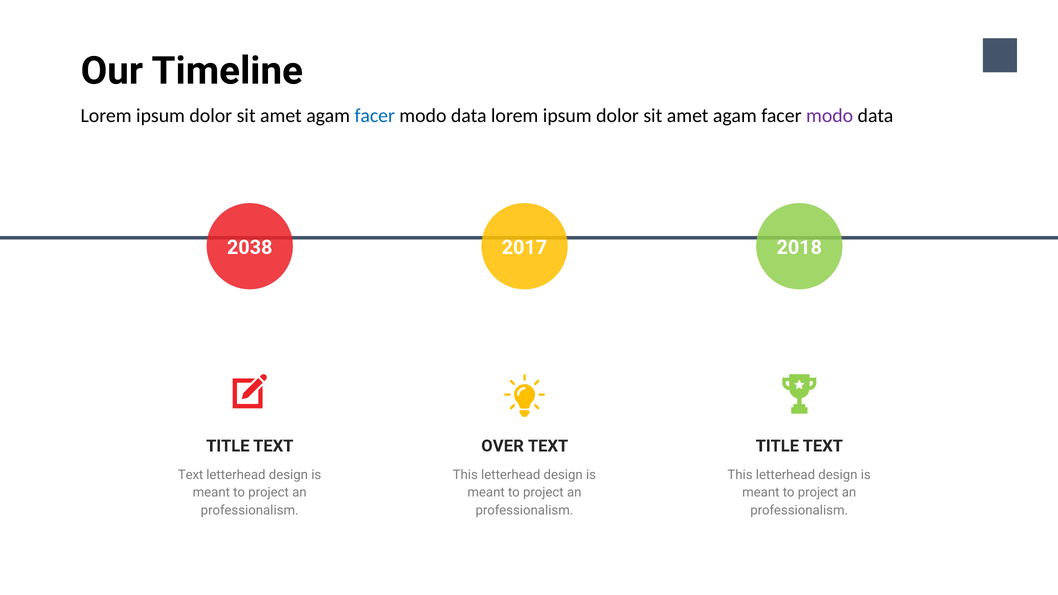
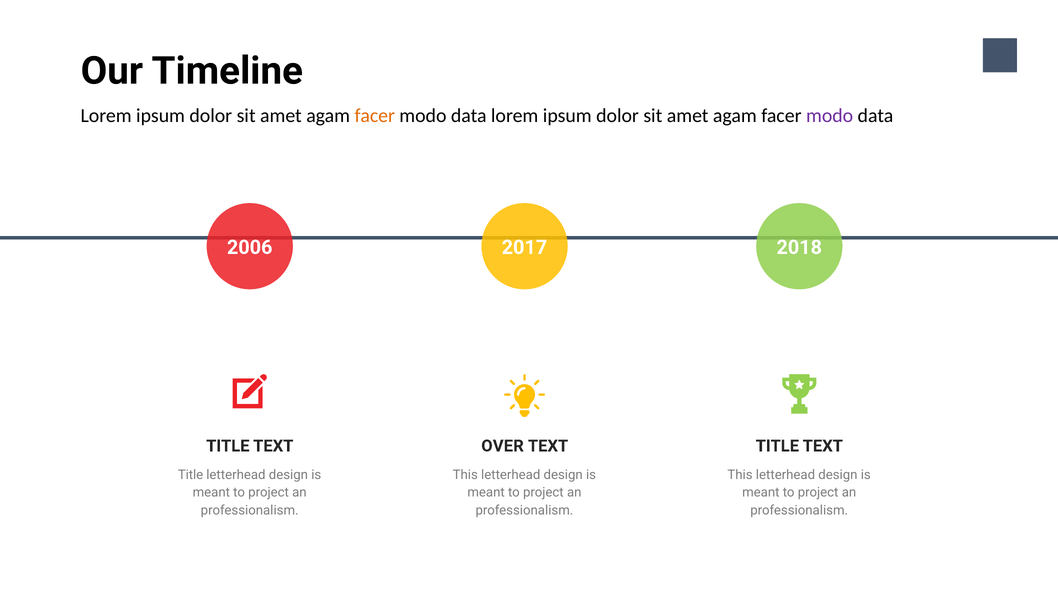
facer at (375, 116) colour: blue -> orange
2038: 2038 -> 2006
Text at (191, 475): Text -> Title
